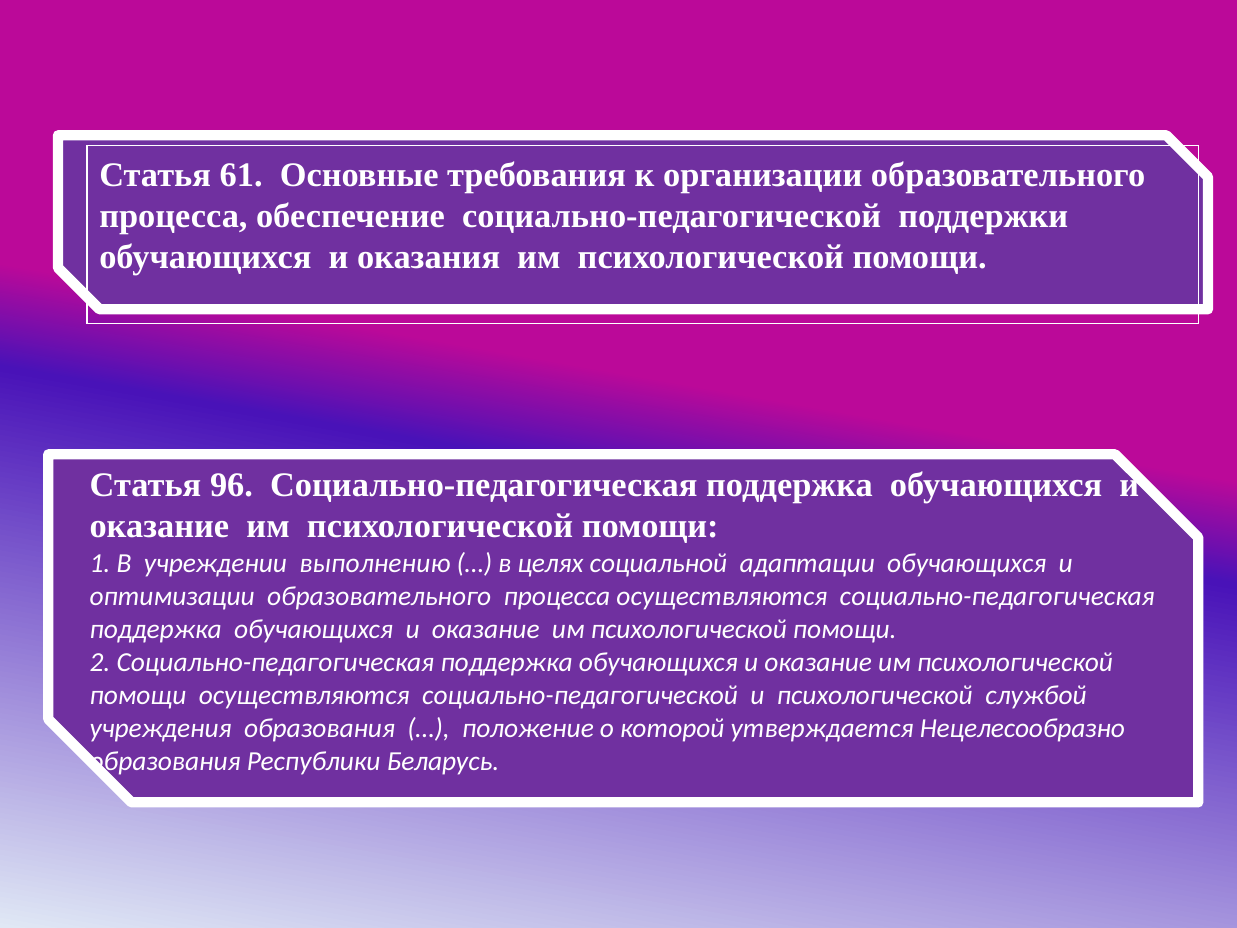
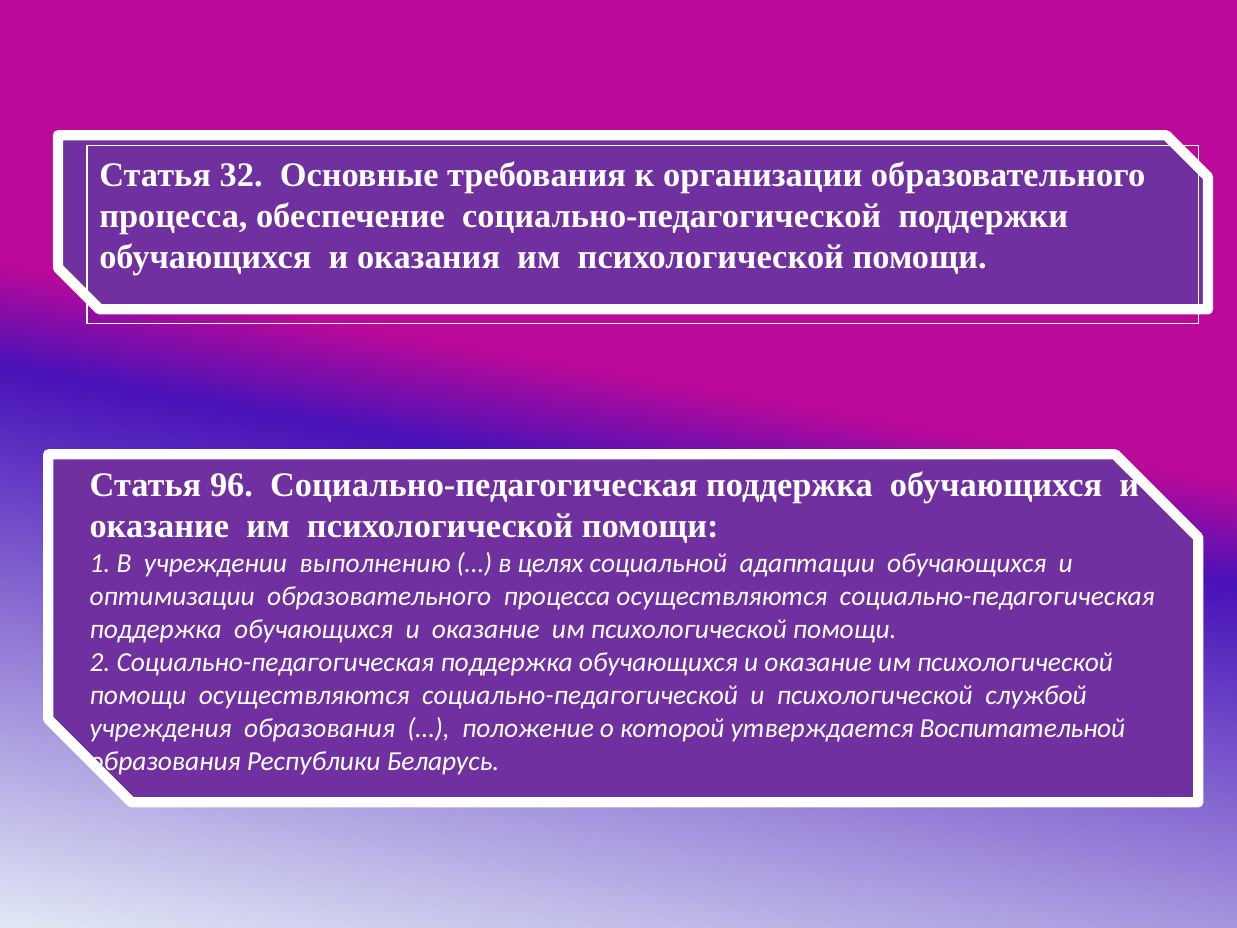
61: 61 -> 32
Нецелесообразно: Нецелесообразно -> Воспитательной
